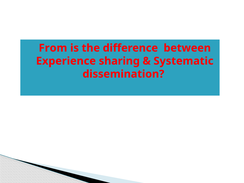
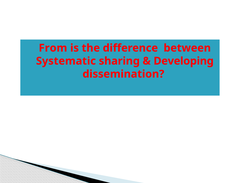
Experience: Experience -> Systematic
Systematic: Systematic -> Developing
